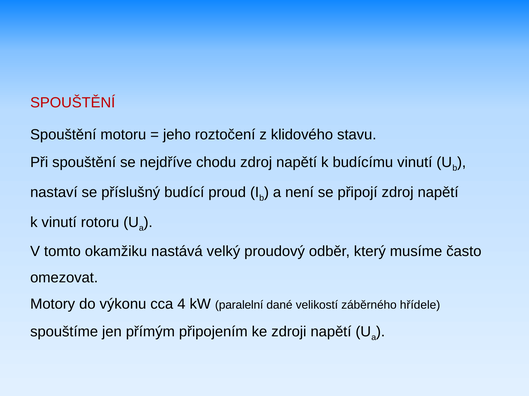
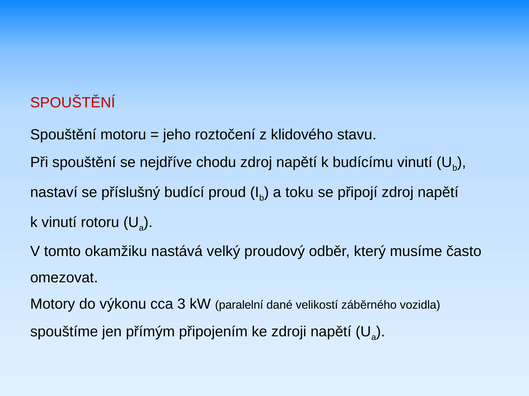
není: není -> toku
4: 4 -> 3
hřídele: hřídele -> vozidla
